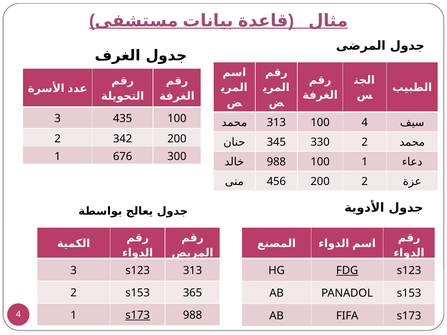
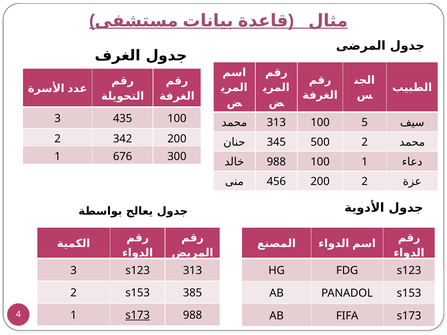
100 4: 4 -> 5
330: 330 -> 500
FDG underline: present -> none
365: 365 -> 385
